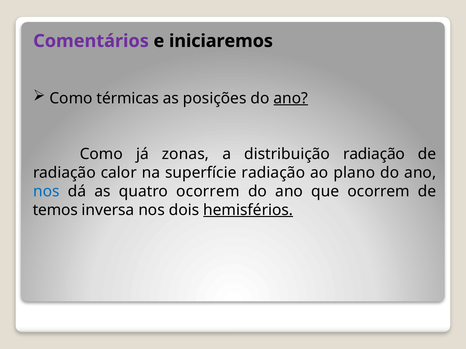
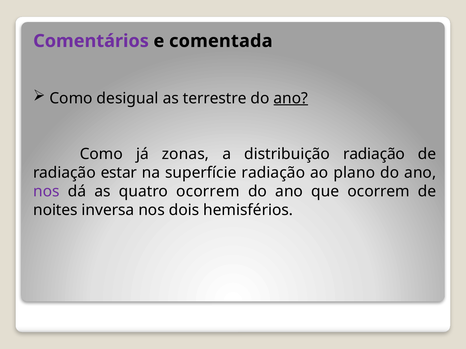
iniciaremos: iniciaremos -> comentada
térmicas: térmicas -> desigual
posições: posições -> terrestre
calor: calor -> estar
nos at (46, 192) colour: blue -> purple
temos: temos -> noites
hemisférios underline: present -> none
